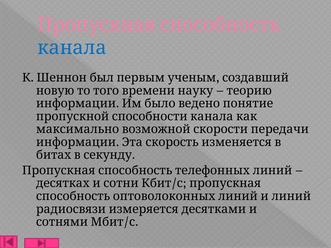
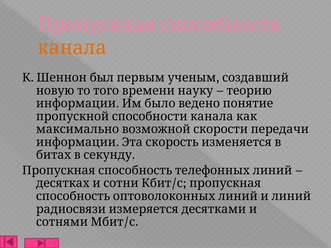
канала colour: blue -> orange
